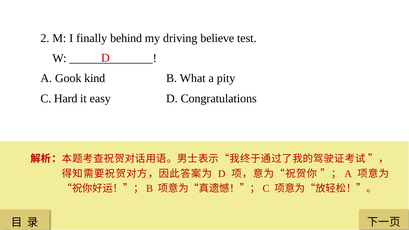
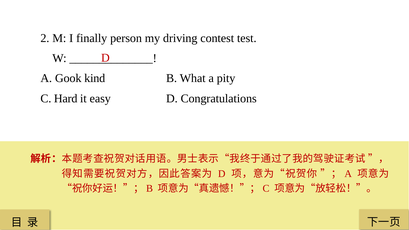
behind: behind -> person
believe: believe -> contest
